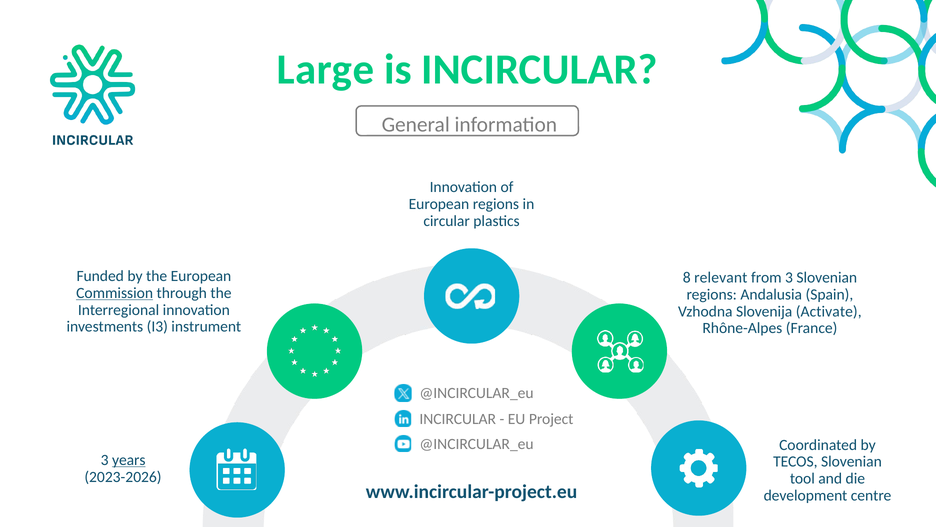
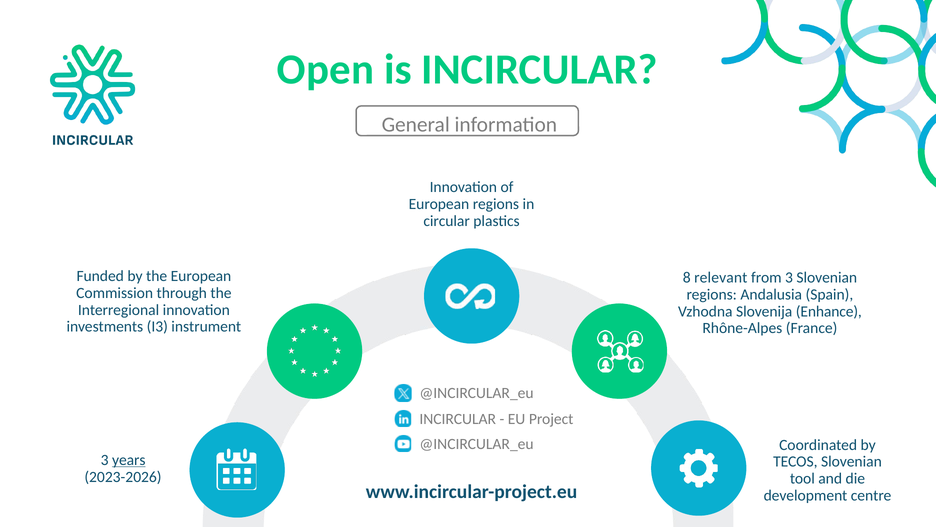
Large: Large -> Open
Commission underline: present -> none
Activate: Activate -> Enhance
